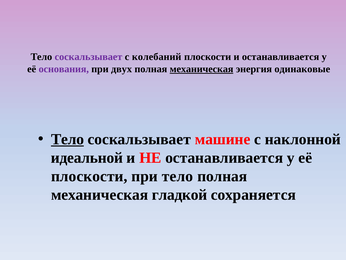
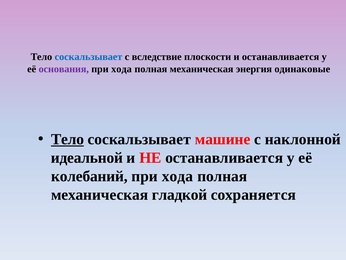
соскальзывает at (88, 57) colour: purple -> blue
колебаний: колебаний -> вследствие
двух at (122, 69): двух -> хода
механическая at (202, 69) underline: present -> none
плоскости at (89, 176): плоскости -> колебаний
тело at (177, 176): тело -> хода
